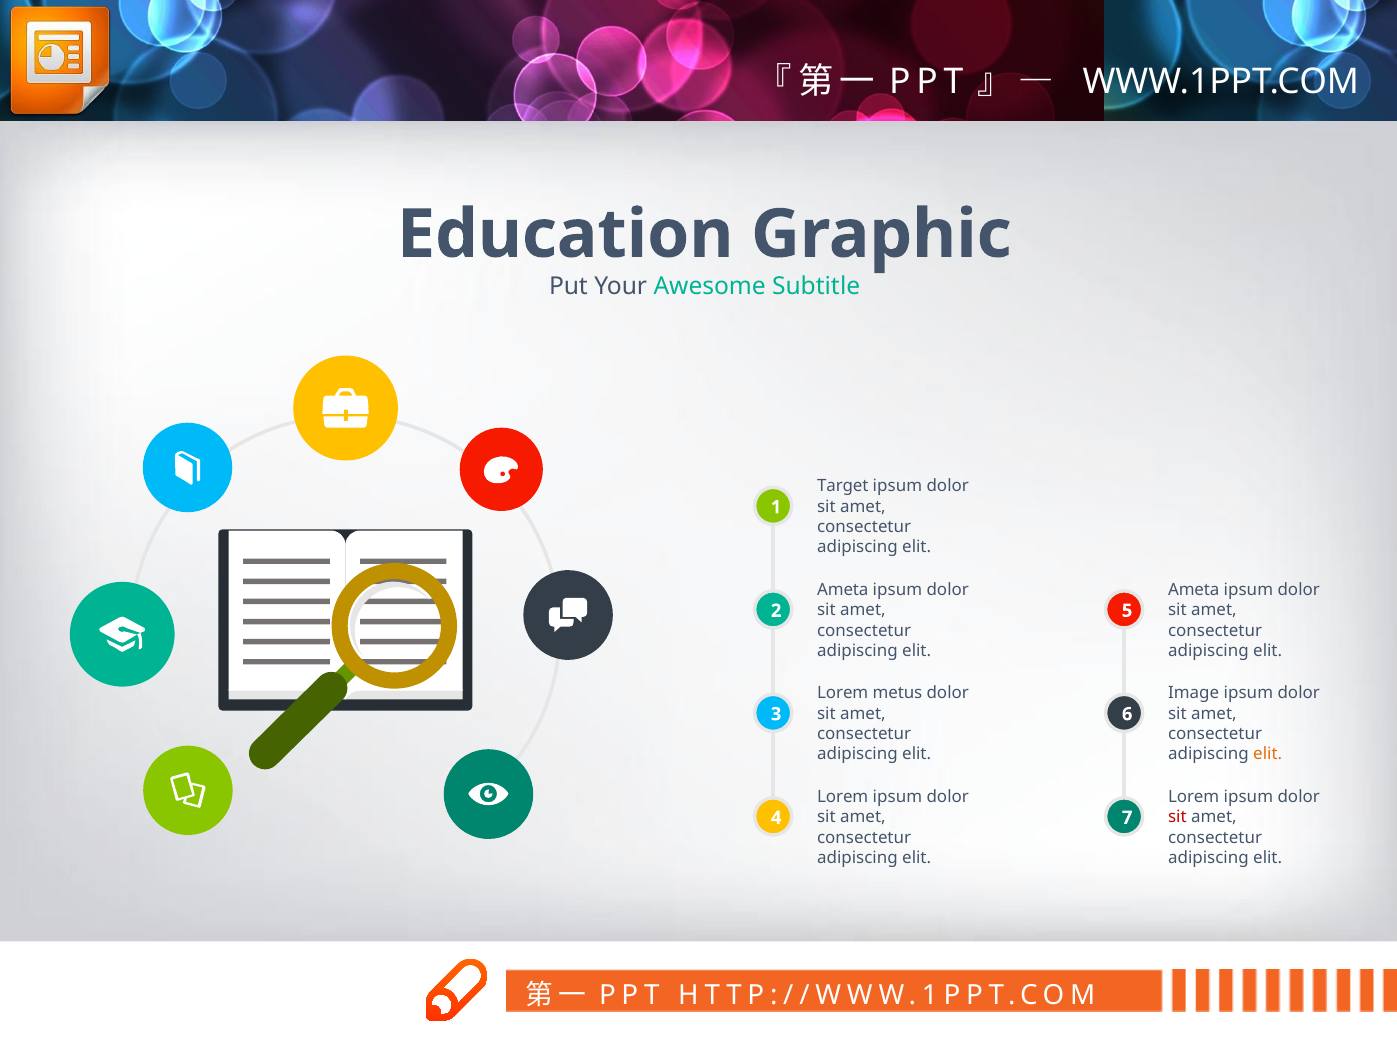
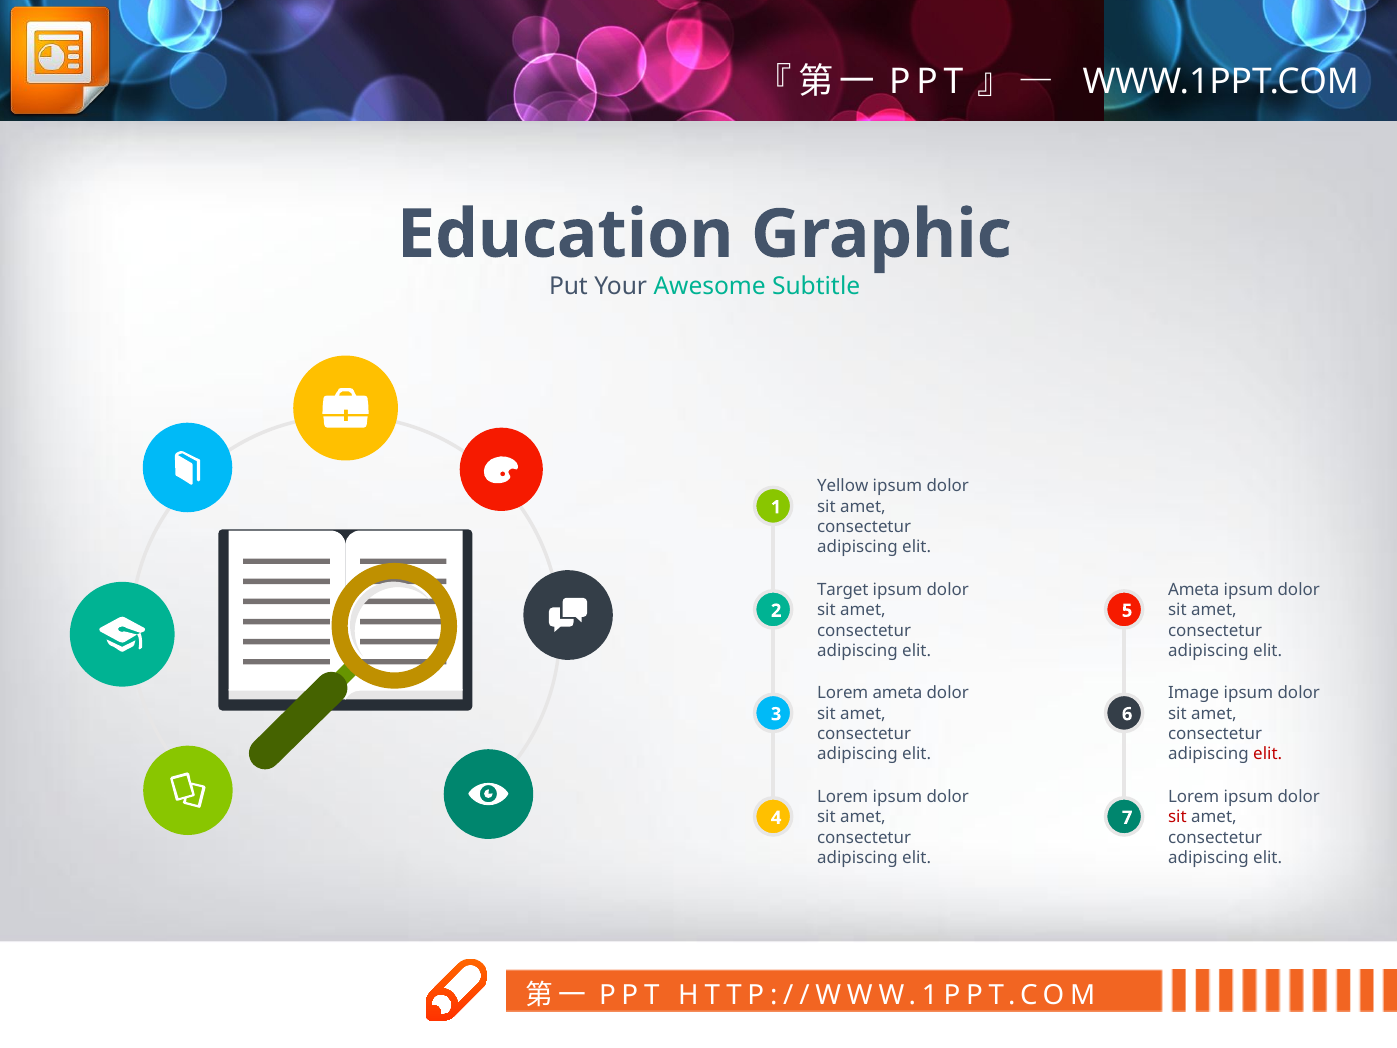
Target: Target -> Yellow
Ameta at (843, 590): Ameta -> Target
Lorem metus: metus -> ameta
elit at (1268, 754) colour: orange -> red
